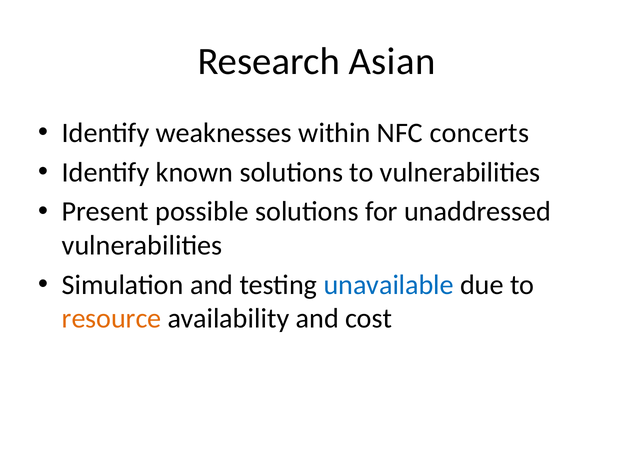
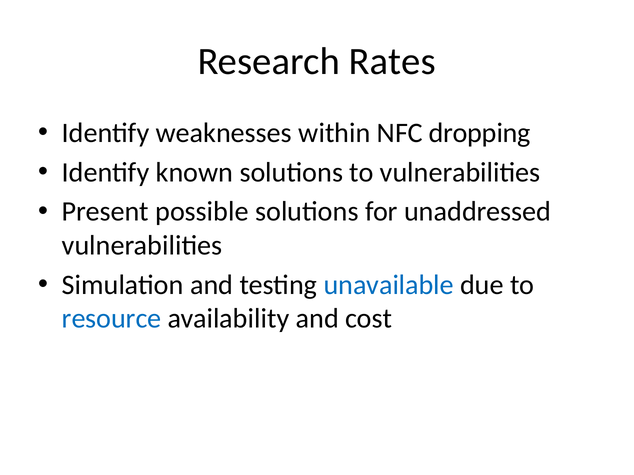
Asian: Asian -> Rates
concerts: concerts -> dropping
resource colour: orange -> blue
